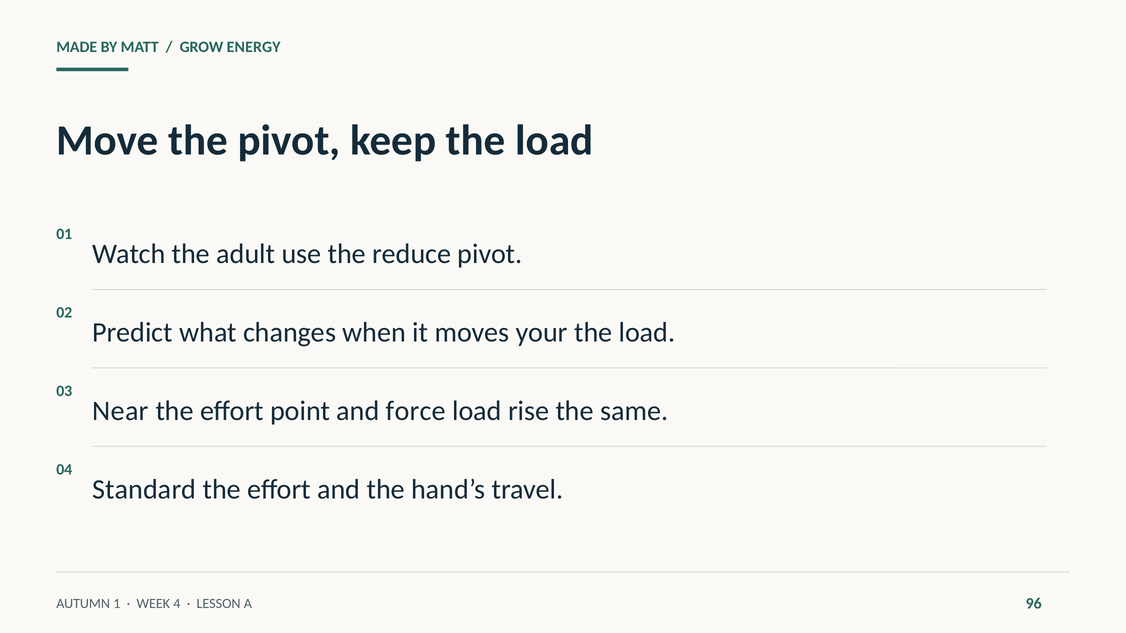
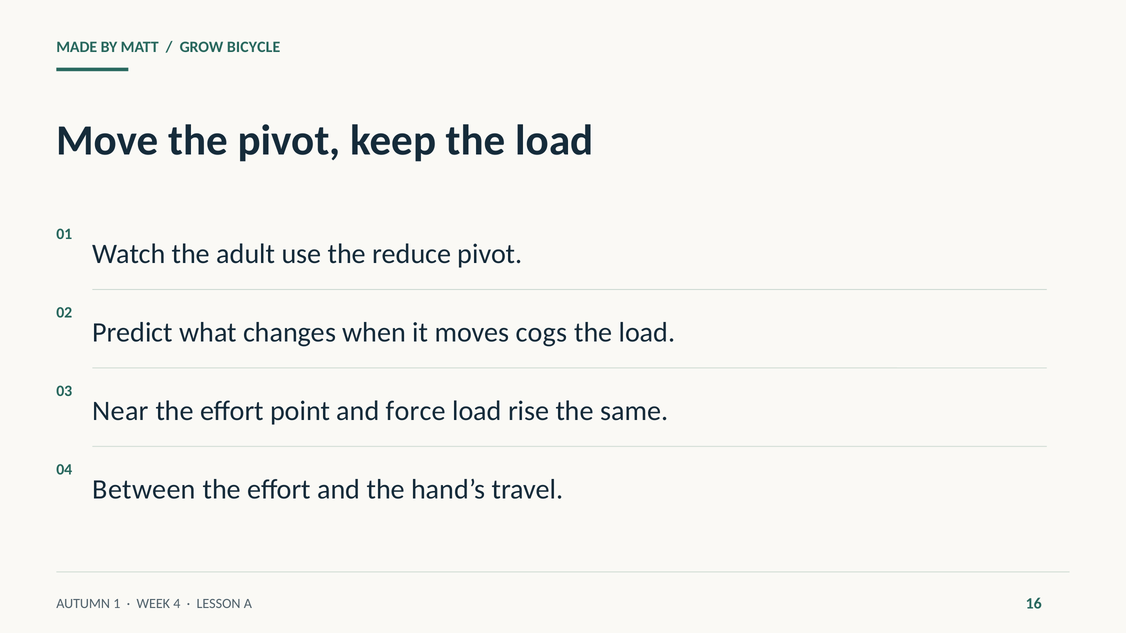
ENERGY: ENERGY -> BICYCLE
your: your -> cogs
Standard: Standard -> Between
96: 96 -> 16
